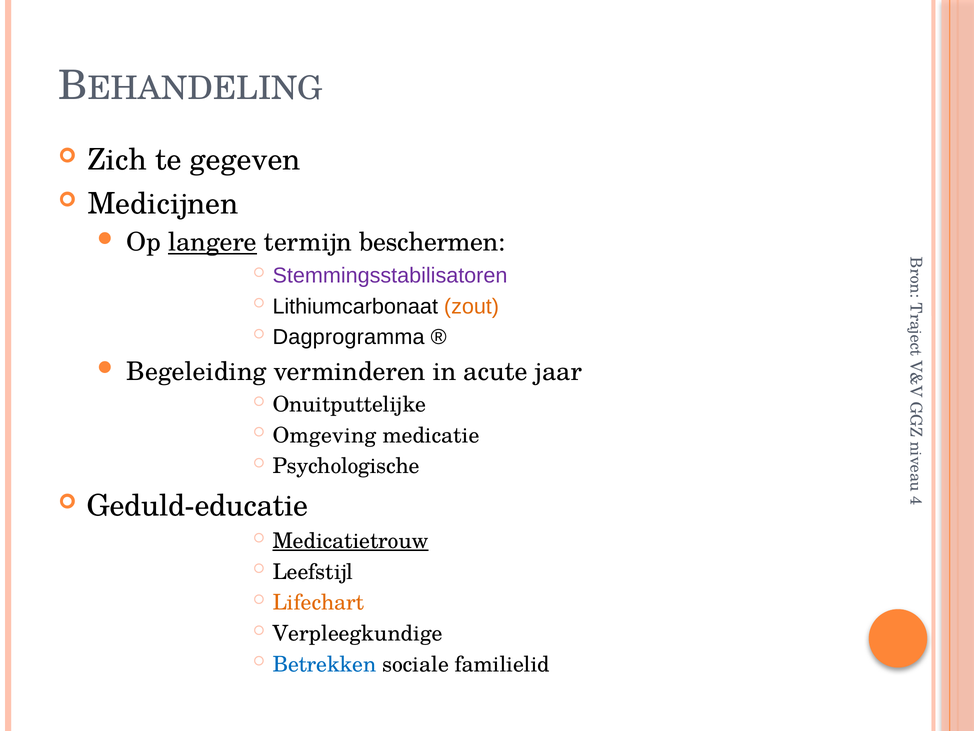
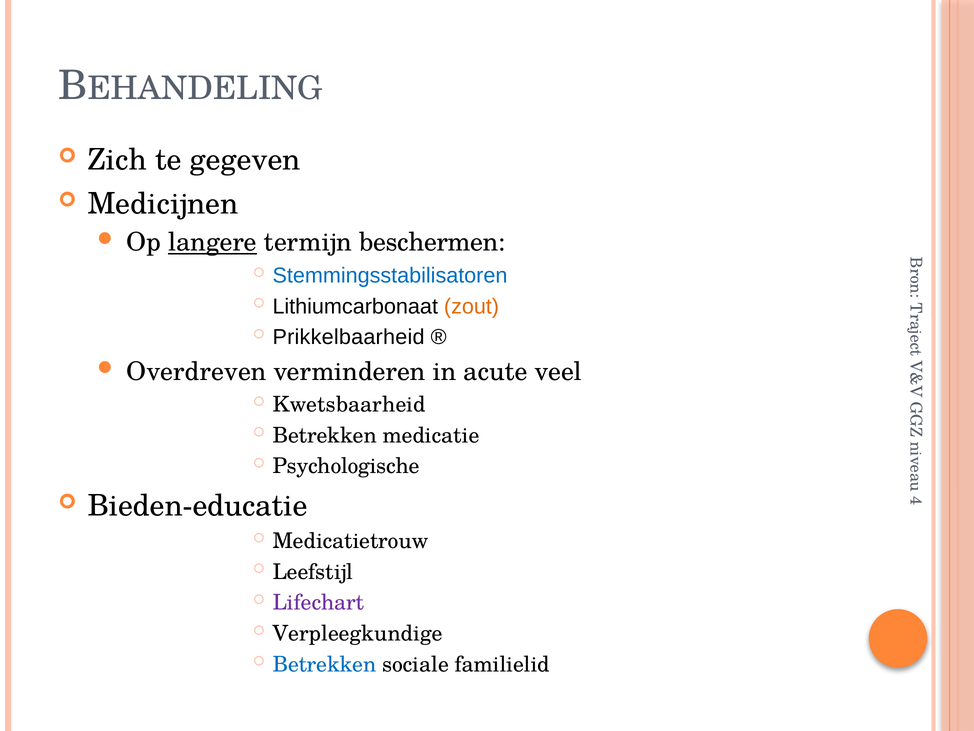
Stemmingsstabilisatoren colour: purple -> blue
Dagprogramma: Dagprogramma -> Prikkelbaarheid
Begeleiding: Begeleiding -> Overdreven
jaar: jaar -> veel
Onuitputtelijke: Onuitputtelijke -> Kwetsbaarheid
Omgeving at (325, 435): Omgeving -> Betrekken
Geduld-educatie: Geduld-educatie -> Bieden-educatie
Medicatietrouw underline: present -> none
Lifechart colour: orange -> purple
